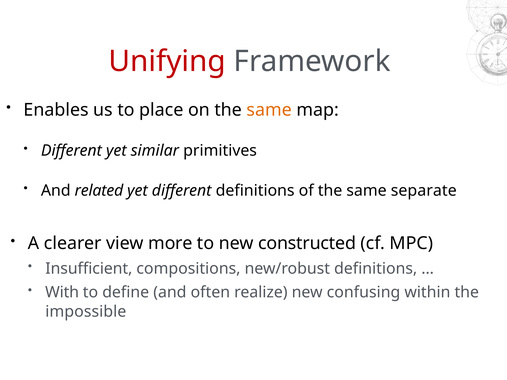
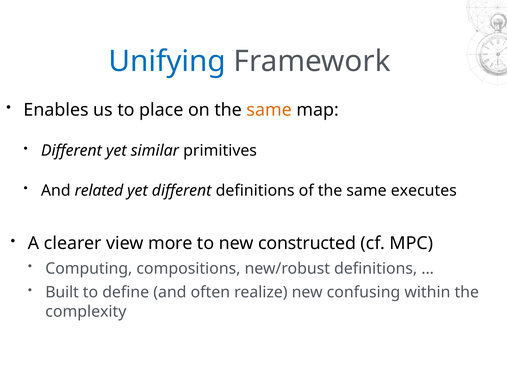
Unifying colour: red -> blue
separate: separate -> executes
Insufficient: Insufficient -> Computing
With: With -> Built
impossible: impossible -> complexity
